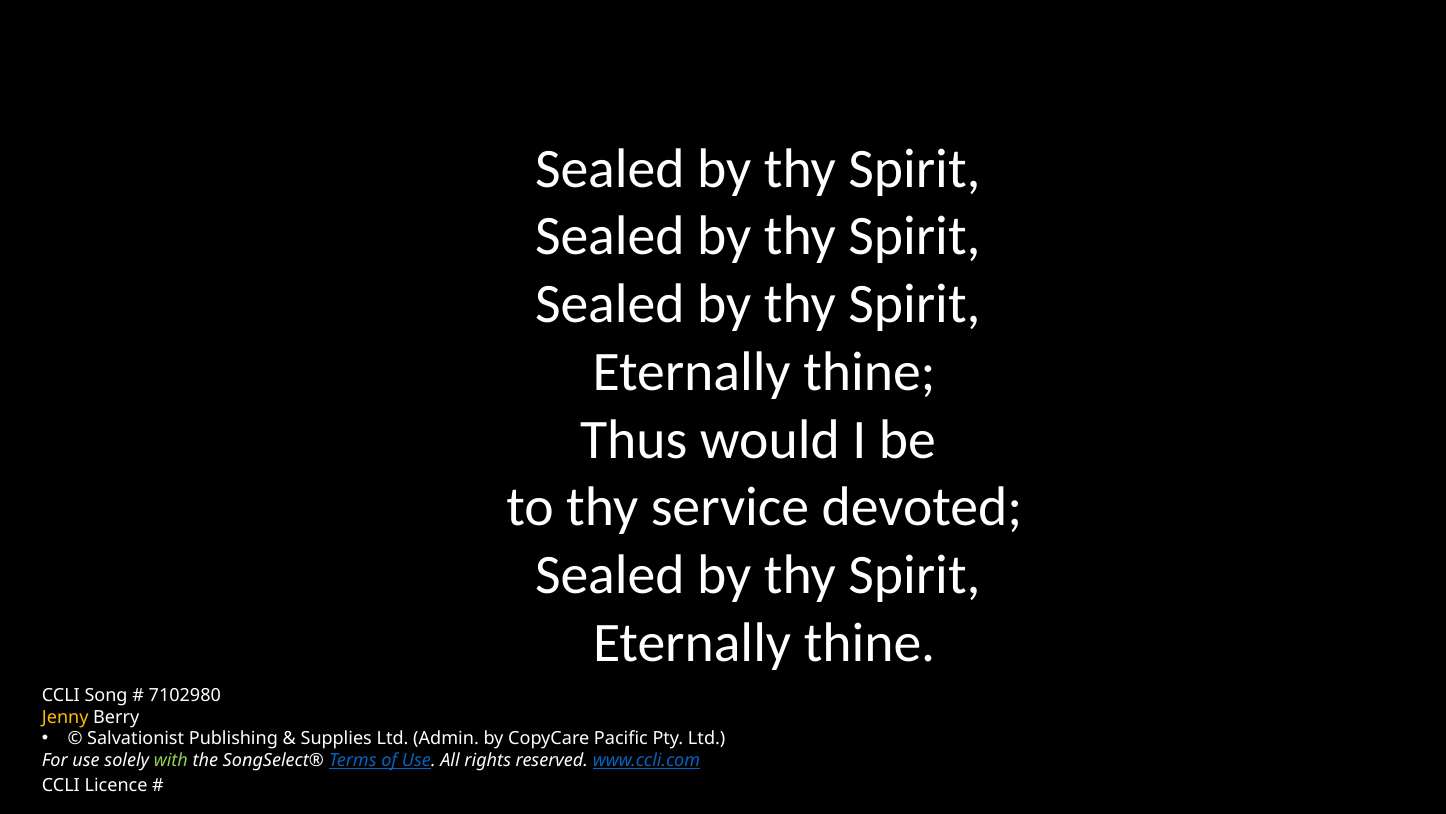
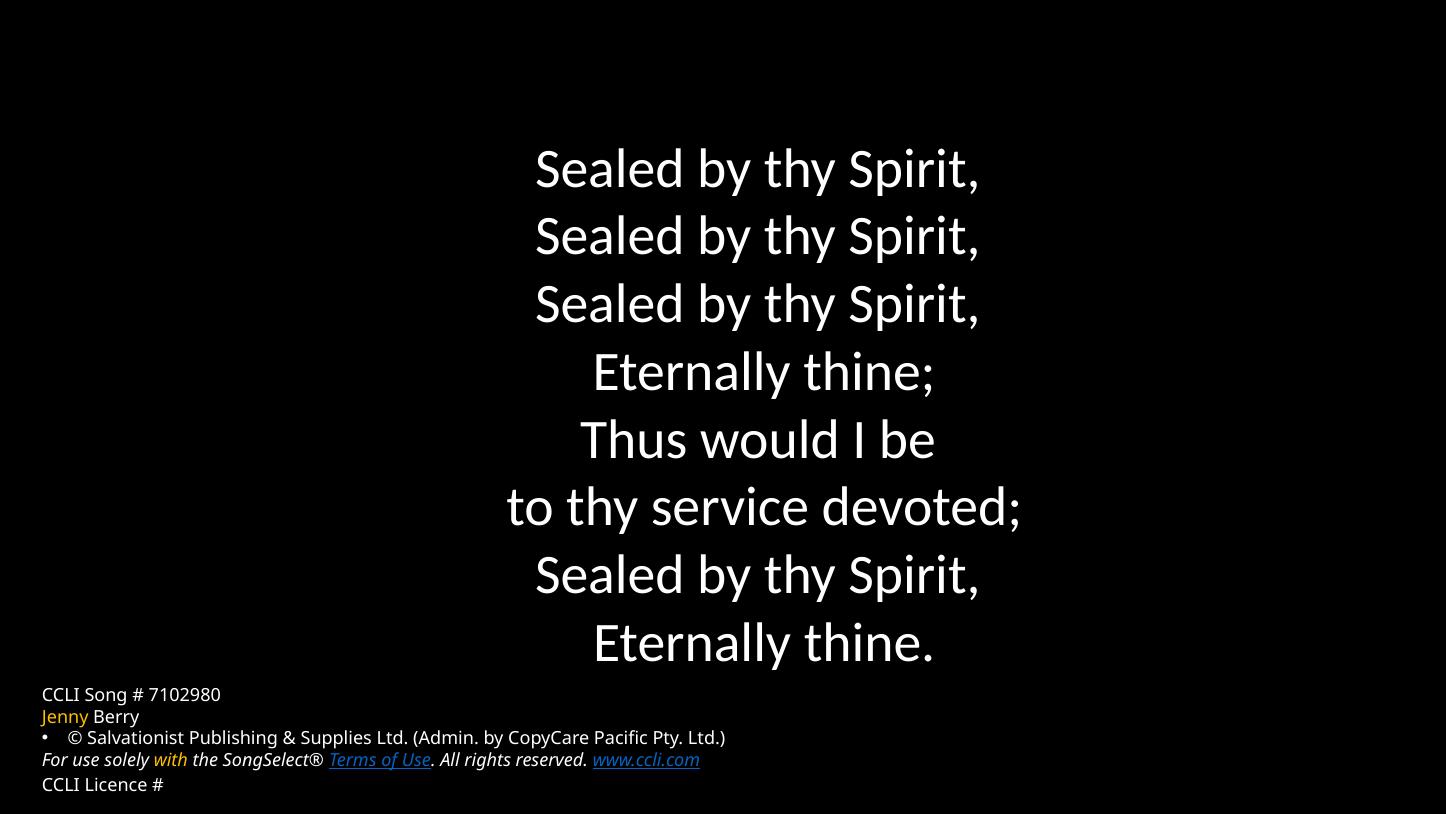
with colour: light green -> yellow
